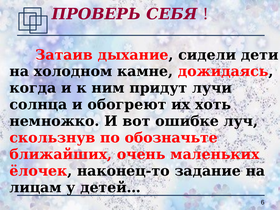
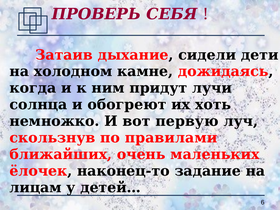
ошибке: ошибке -> первую
обозначьте: обозначьте -> правилами
